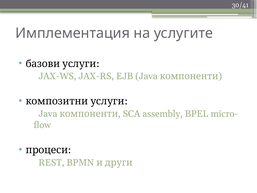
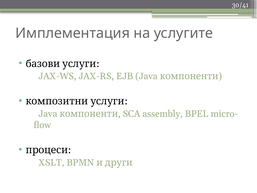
REST: REST -> XSLT
